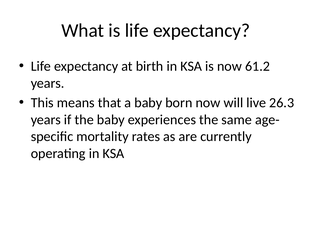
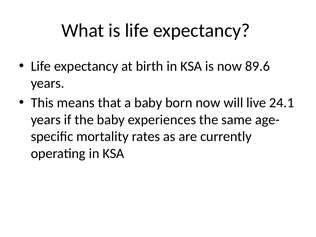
61.2: 61.2 -> 89.6
26.3: 26.3 -> 24.1
